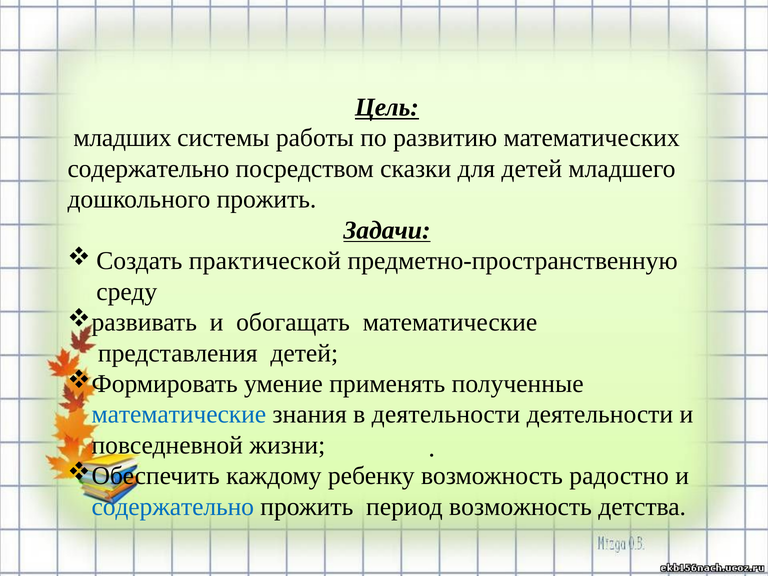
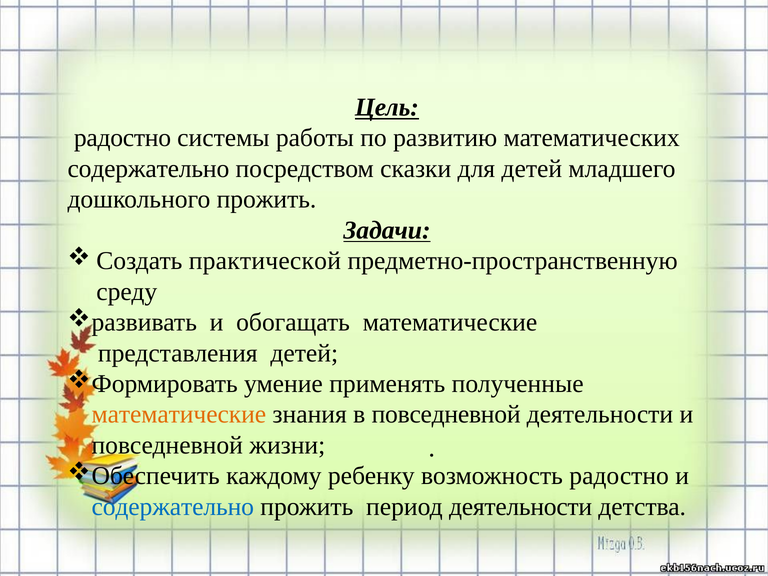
младших at (122, 138): младших -> радостно
математические at (179, 414) colour: blue -> orange
в деятельности: деятельности -> повседневной
период возможность: возможность -> деятельности
